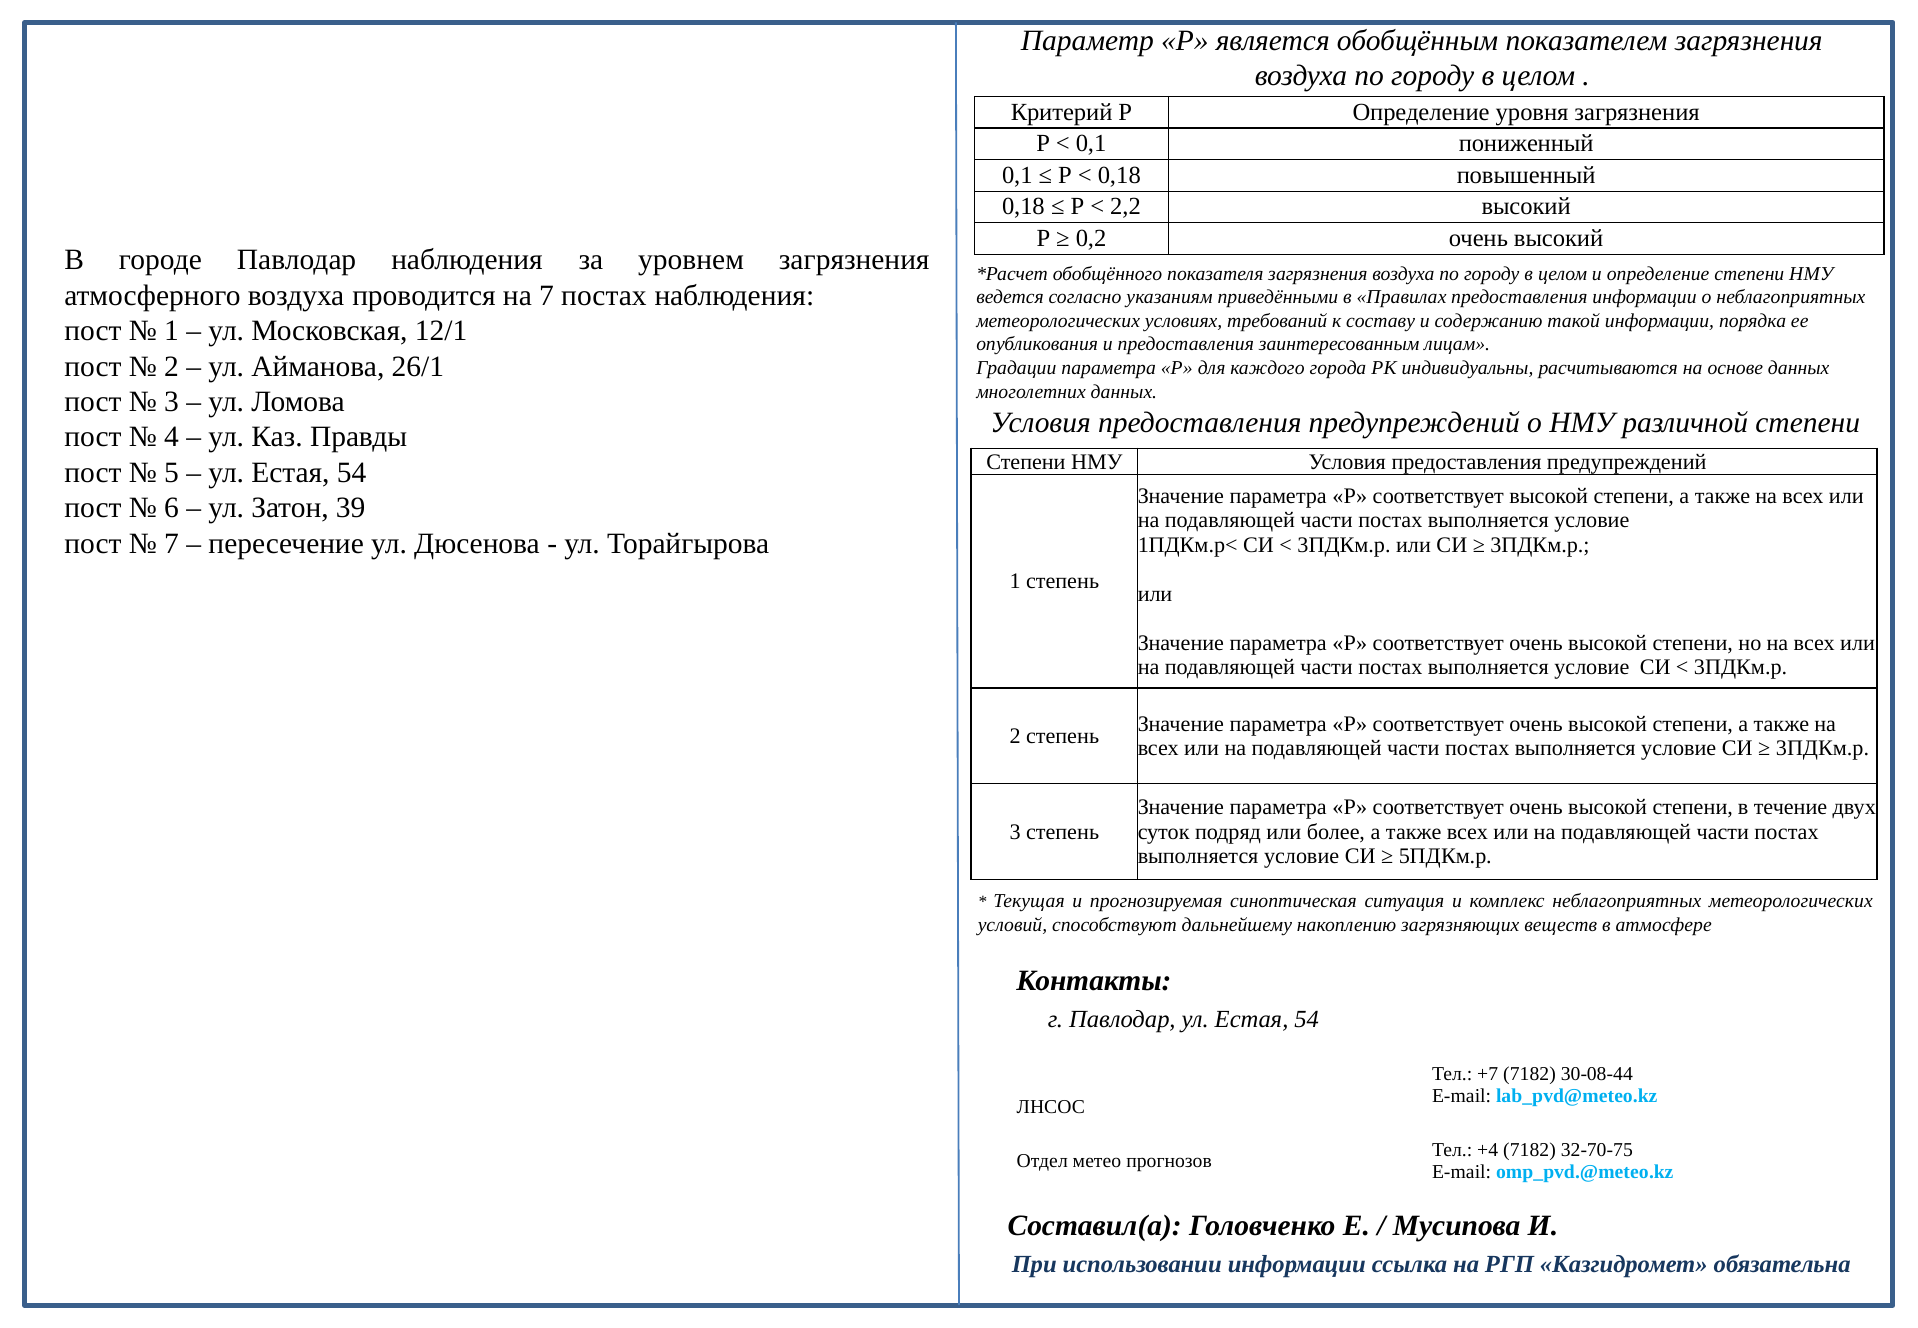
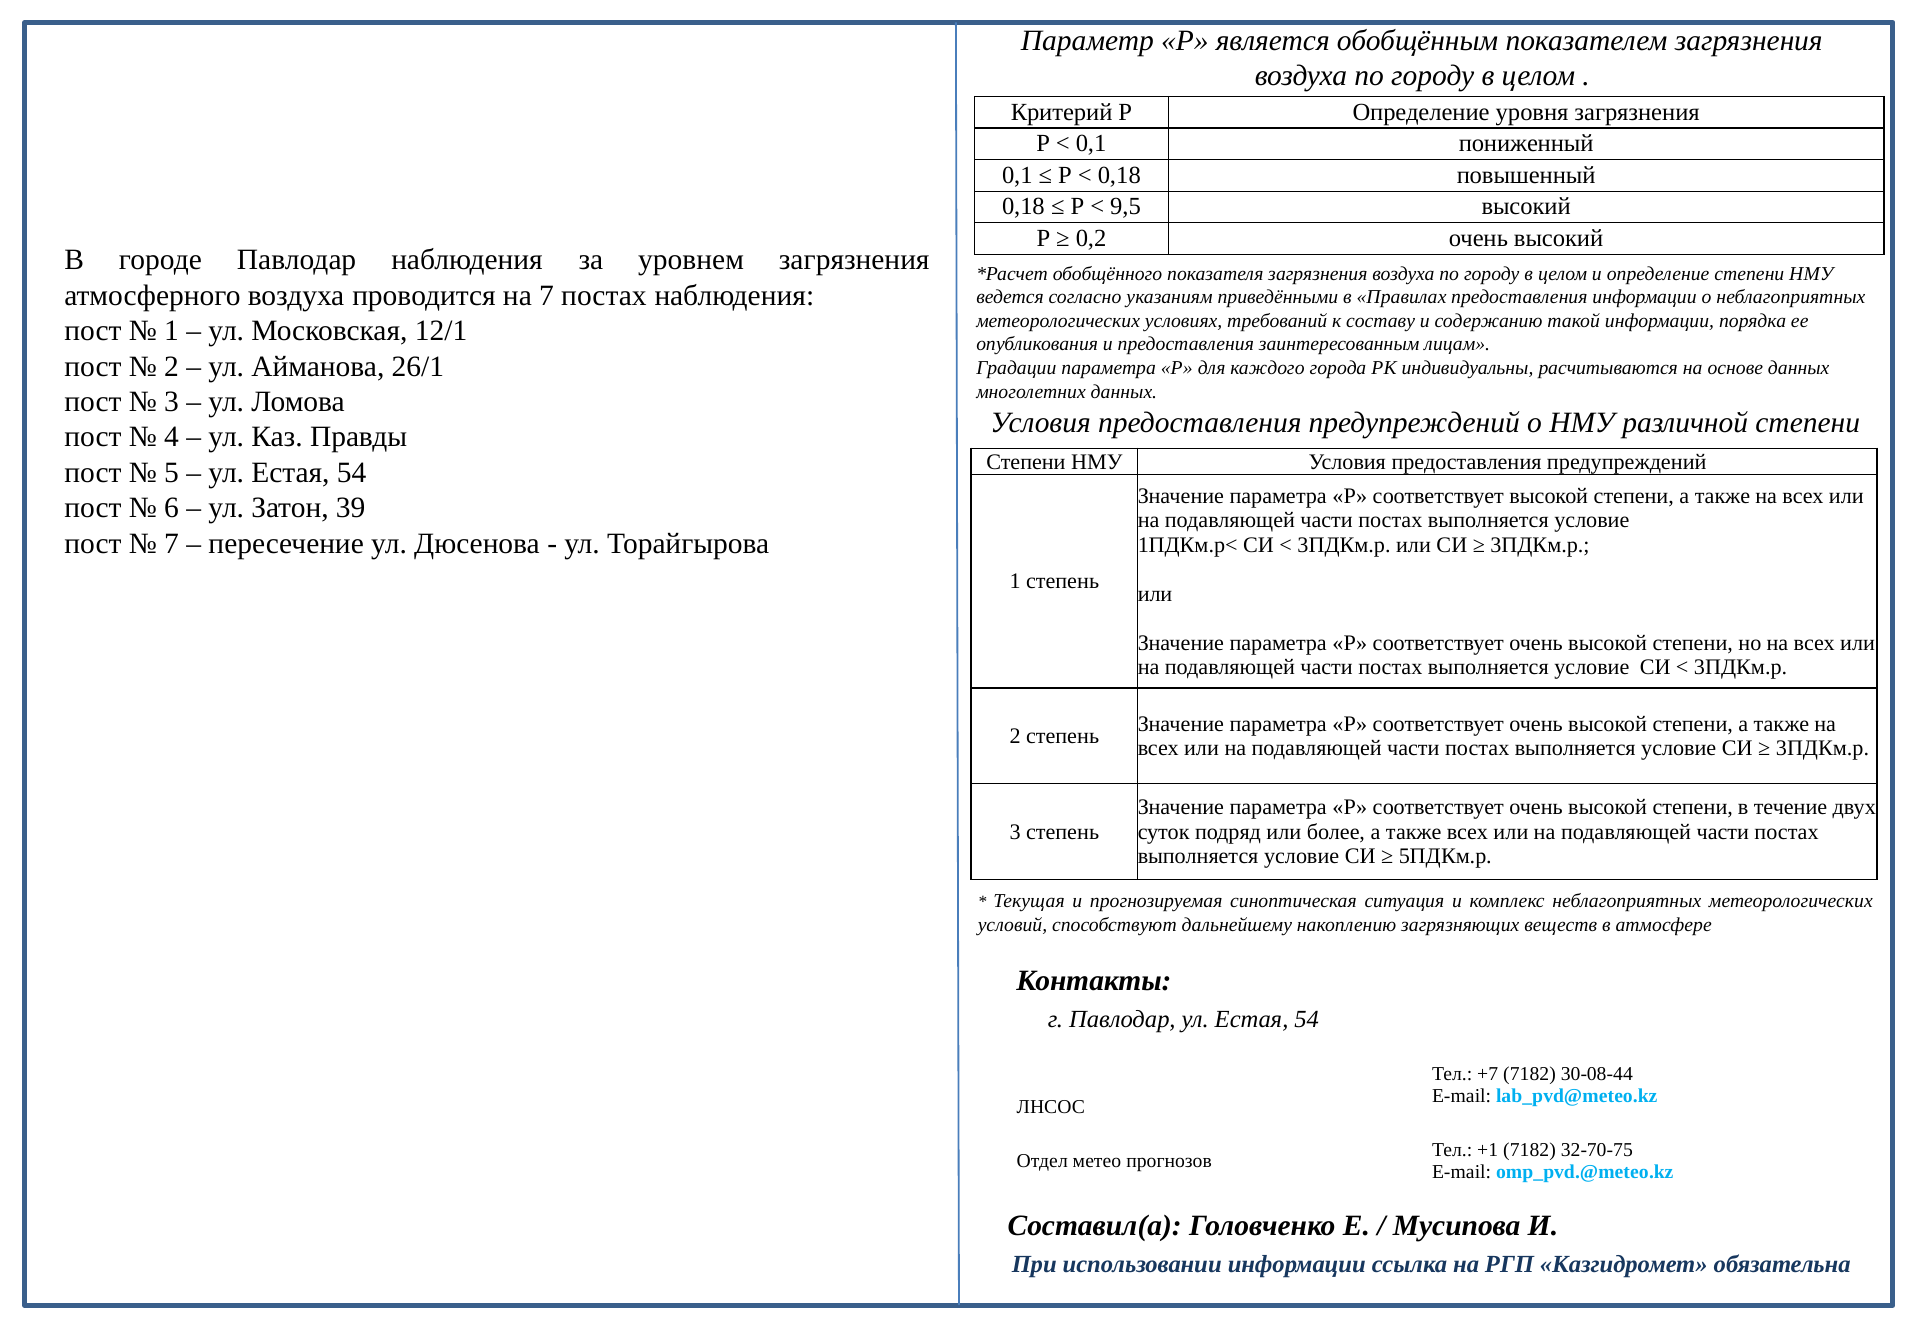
2,2: 2,2 -> 9,5
+4: +4 -> +1
